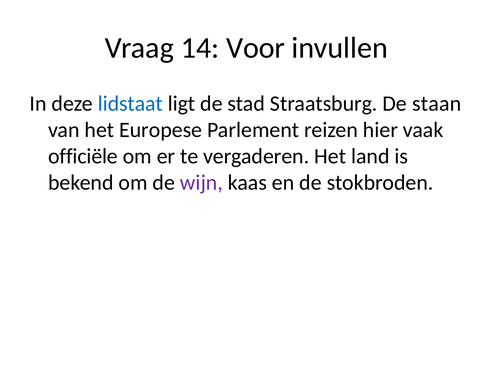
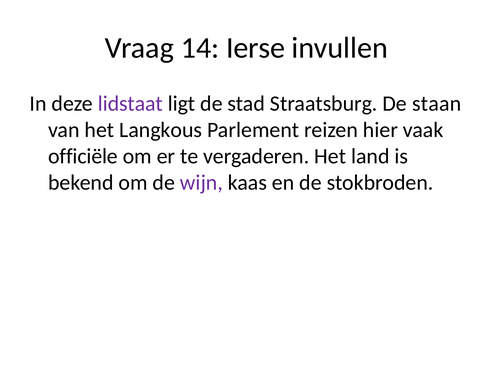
Voor: Voor -> Ierse
lidstaat colour: blue -> purple
Europese: Europese -> Langkous
